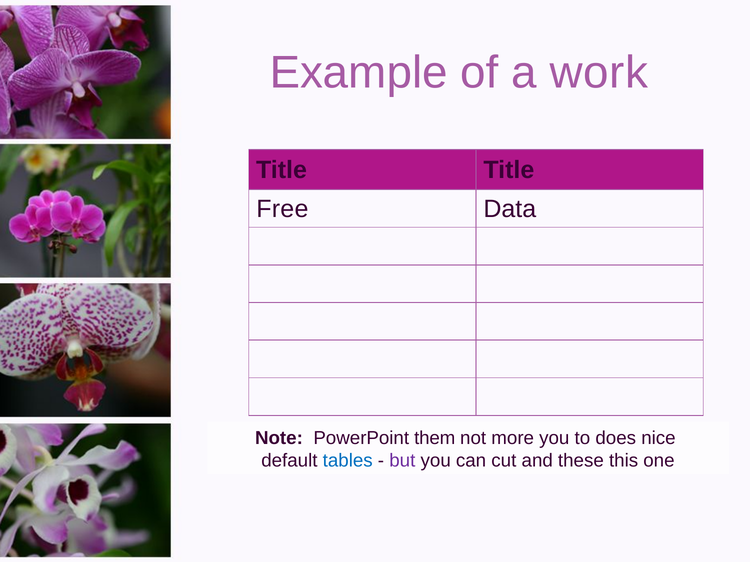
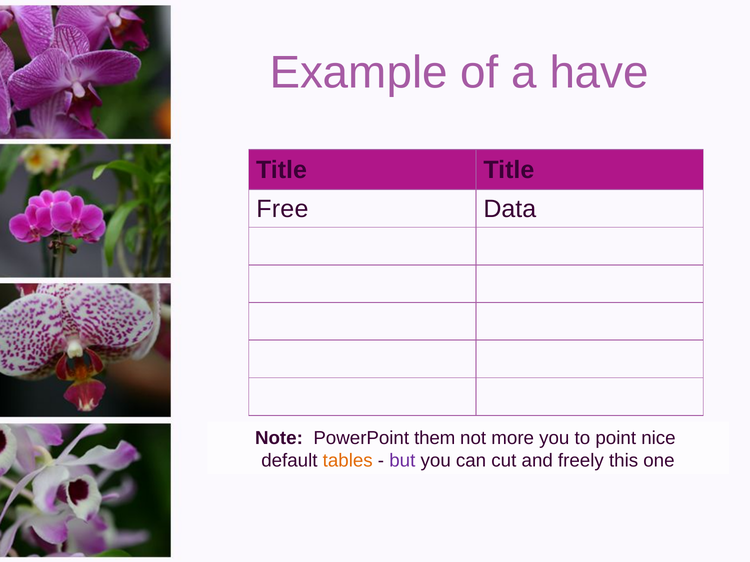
work: work -> have
does: does -> point
tables colour: blue -> orange
these: these -> freely
